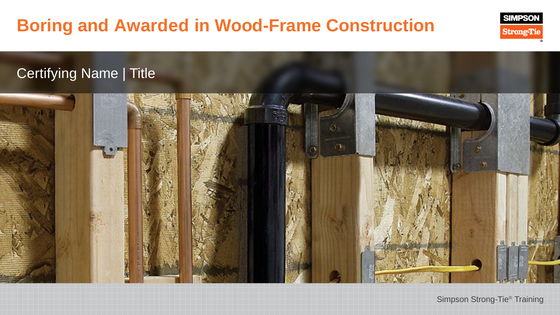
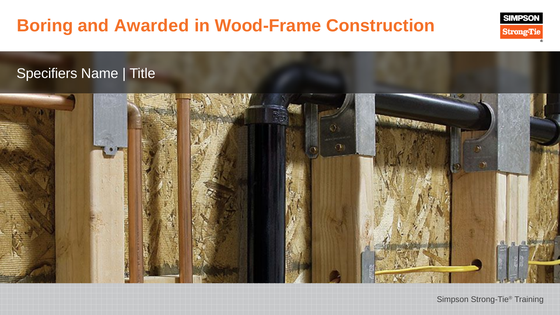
Certifying: Certifying -> Specifiers
